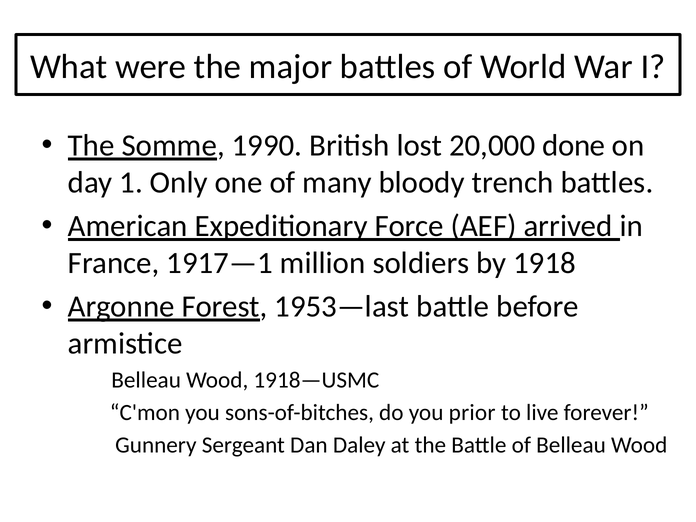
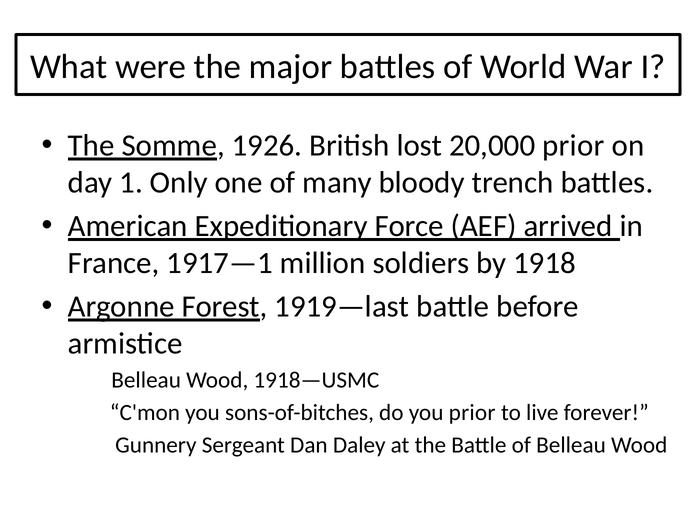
1990: 1990 -> 1926
20,000 done: done -> prior
1953—last: 1953—last -> 1919—last
